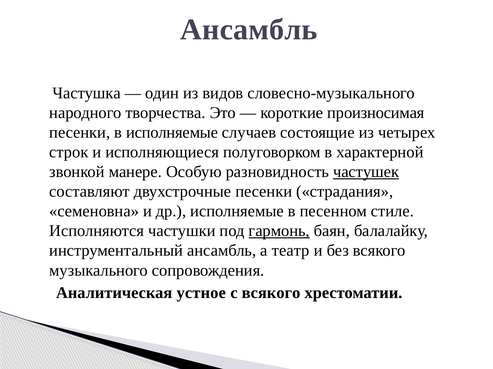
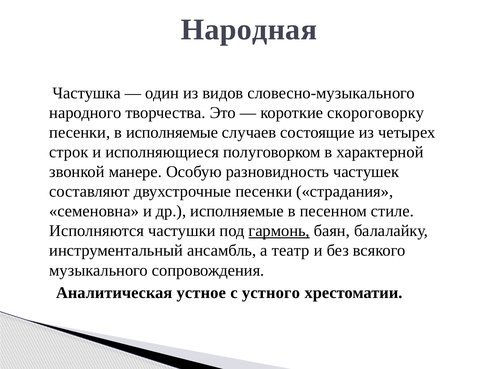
Ансамбль at (249, 30): Ансамбль -> Народная
произносимая: произносимая -> скороговорку
частушек underline: present -> none
с всякого: всякого -> устного
